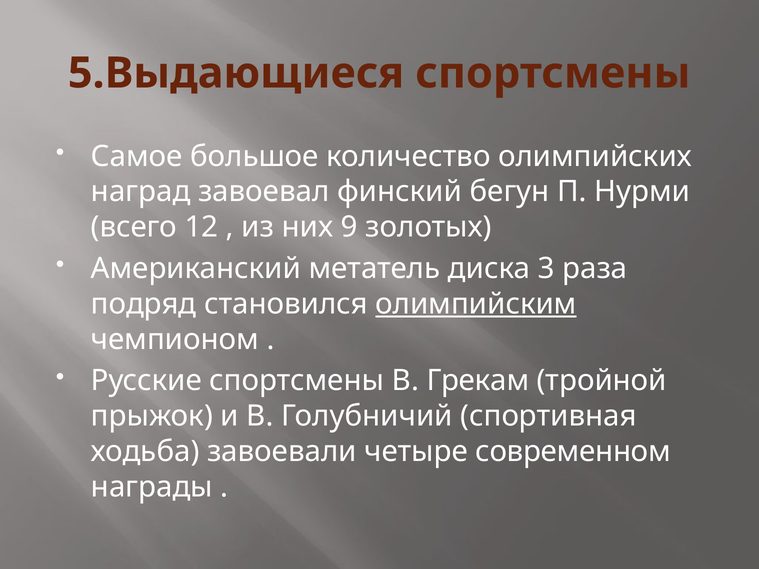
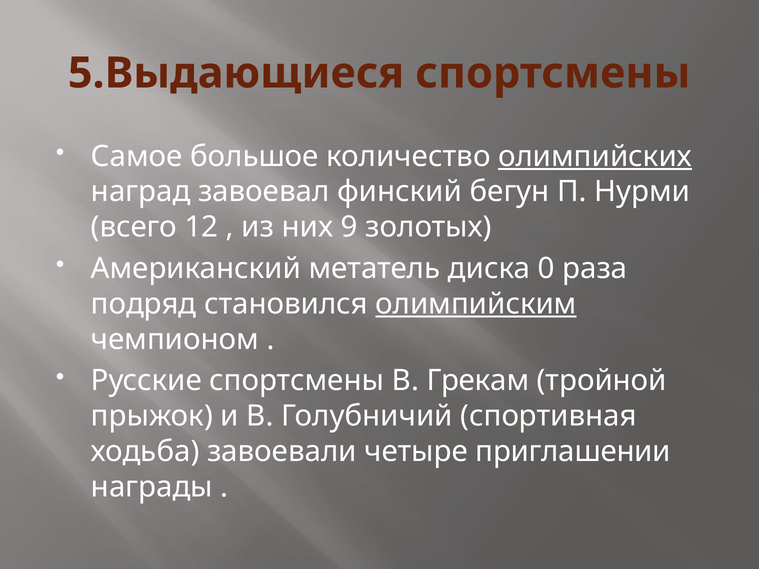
олимпийских underline: none -> present
3: 3 -> 0
современном: современном -> приглашении
